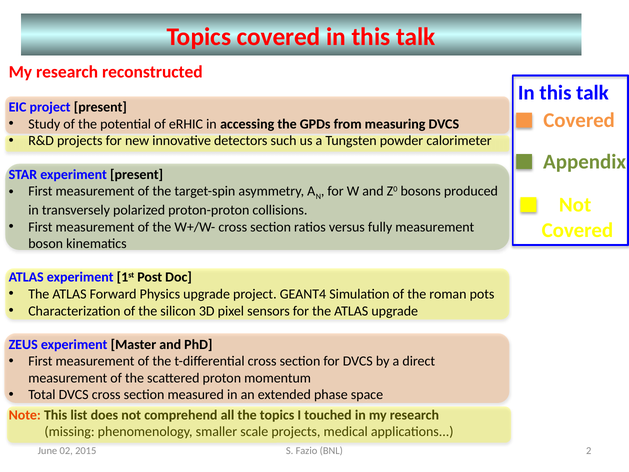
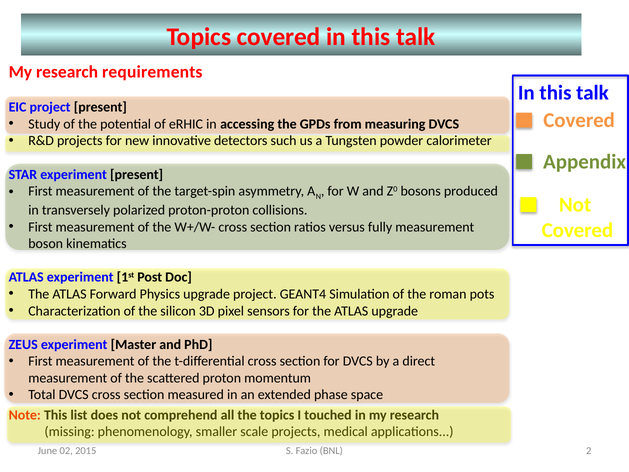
reconstructed: reconstructed -> requirements
